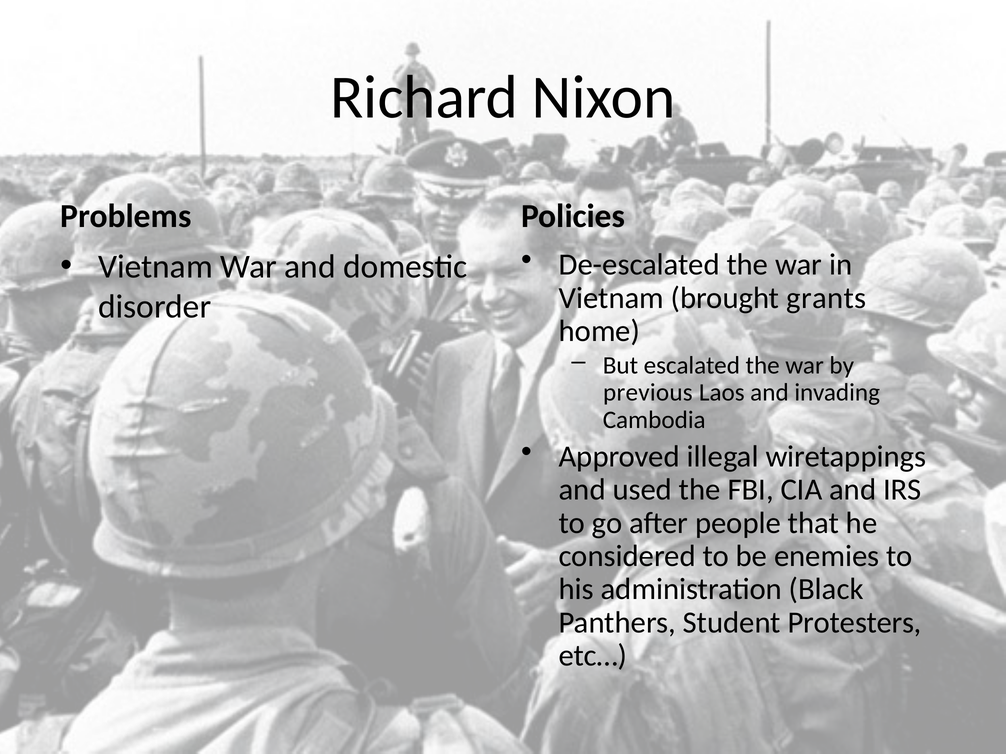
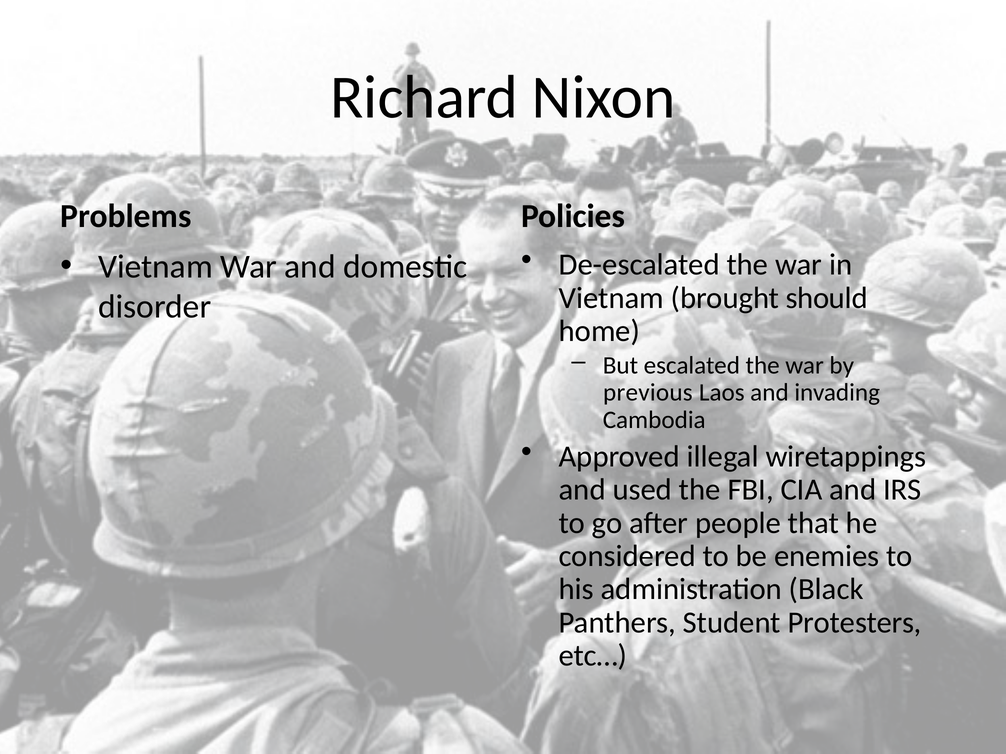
grants: grants -> should
